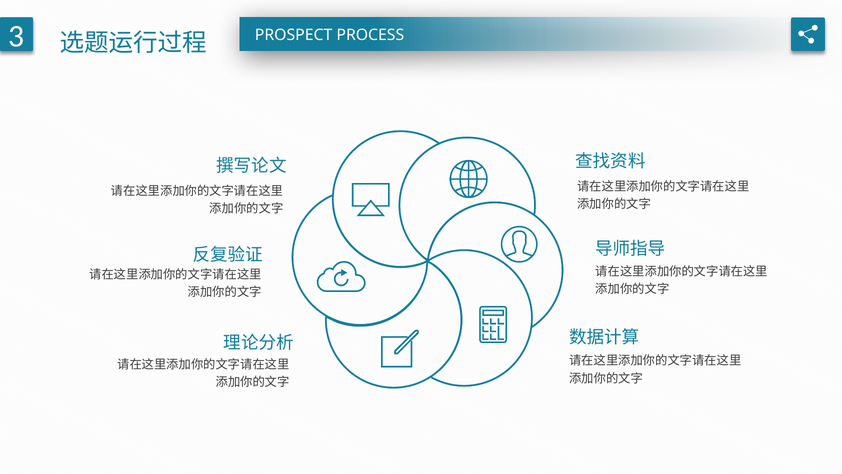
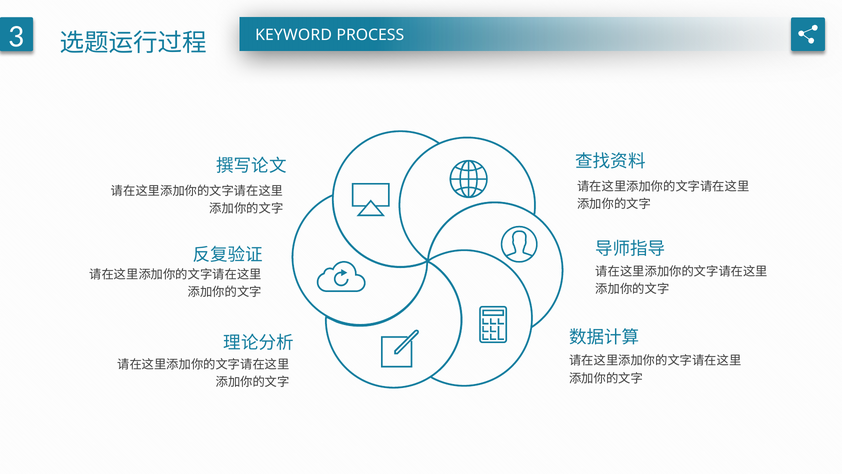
PROSPECT: PROSPECT -> KEYWORD
